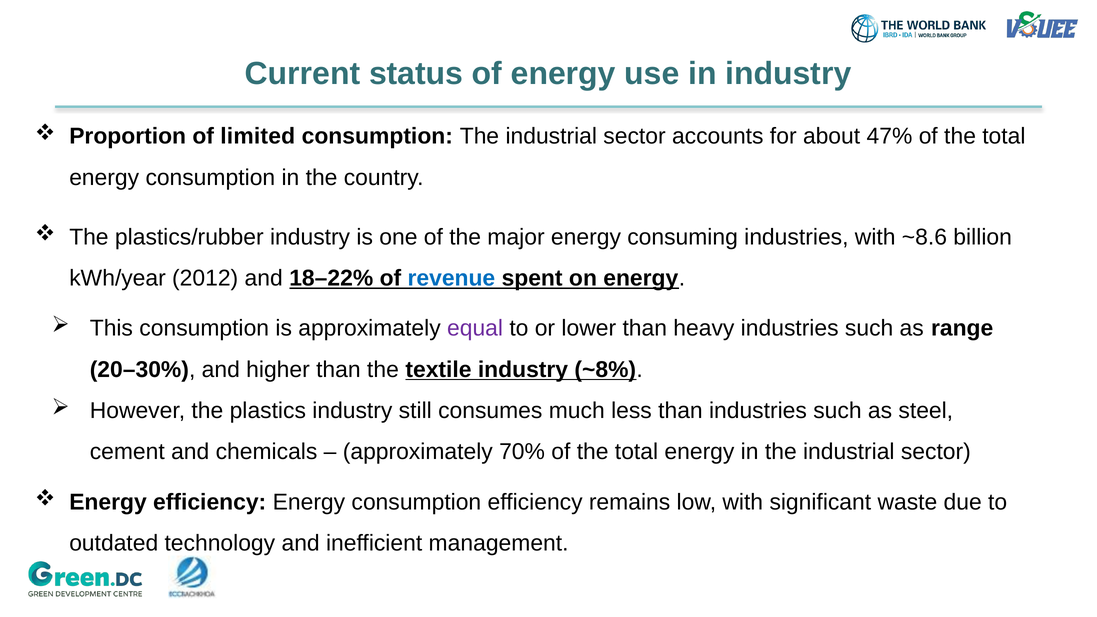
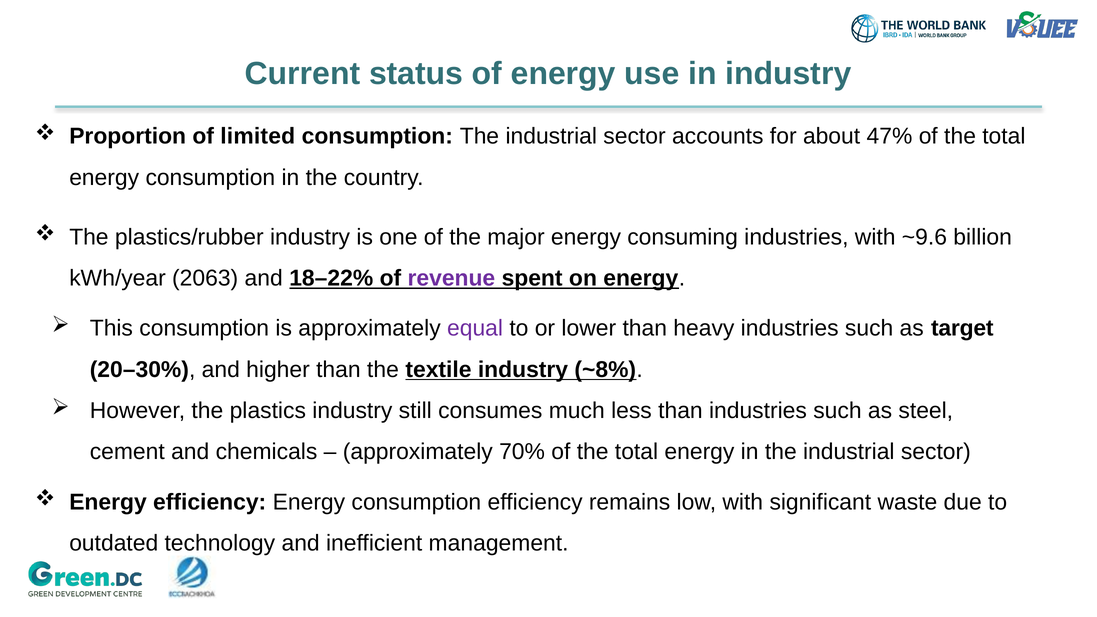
~8.6: ~8.6 -> ~9.6
2012: 2012 -> 2063
revenue colour: blue -> purple
range: range -> target
